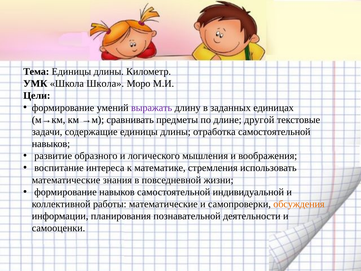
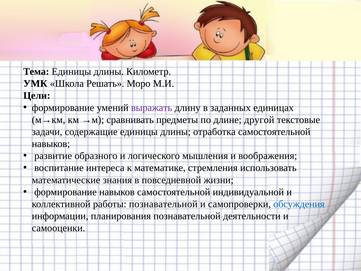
Школа Школа: Школа -> Решать
работы математические: математические -> познавательной
обсуждения colour: orange -> blue
